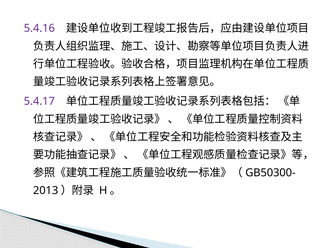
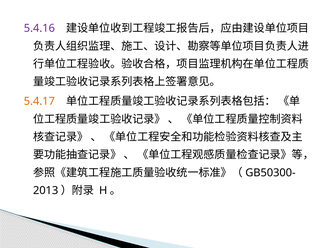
5.4.17 colour: purple -> orange
